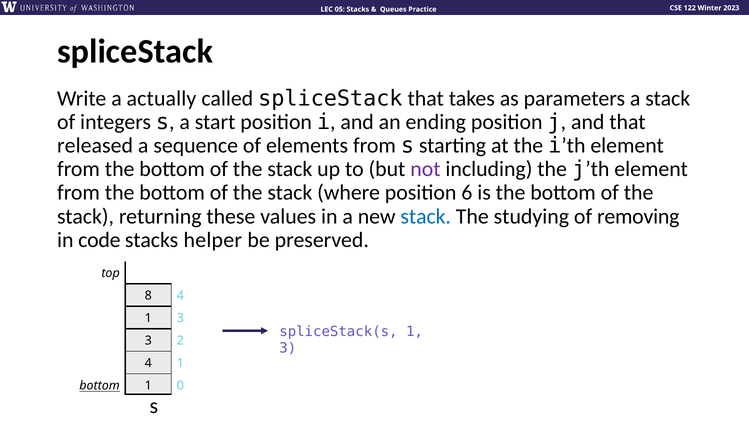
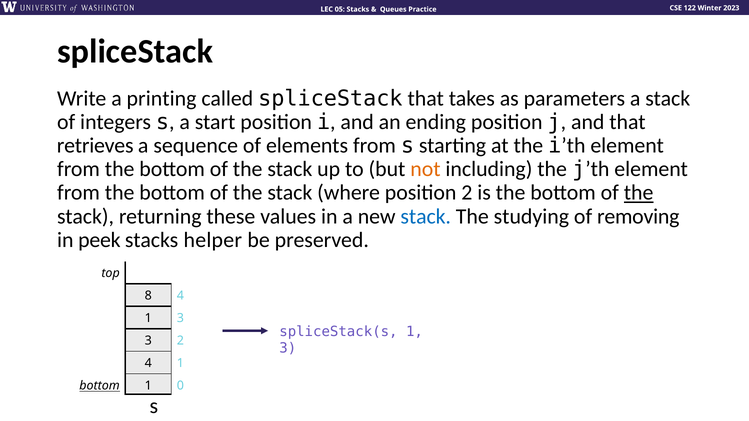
actually: actually -> printing
released: released -> retrieves
not colour: purple -> orange
position 6: 6 -> 2
the at (639, 193) underline: none -> present
code: code -> peek
